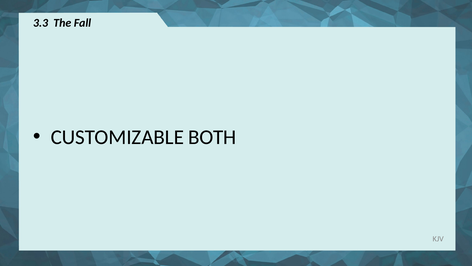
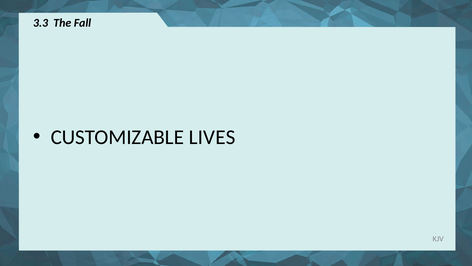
BOTH: BOTH -> LIVES
